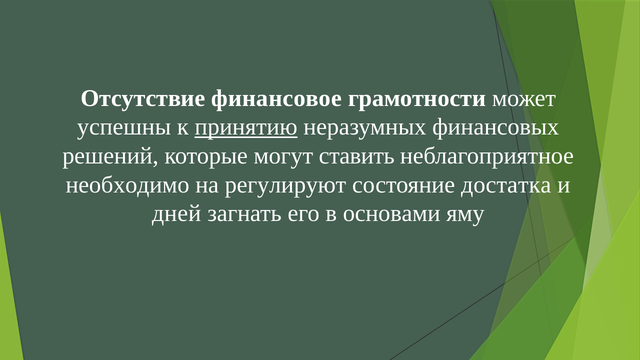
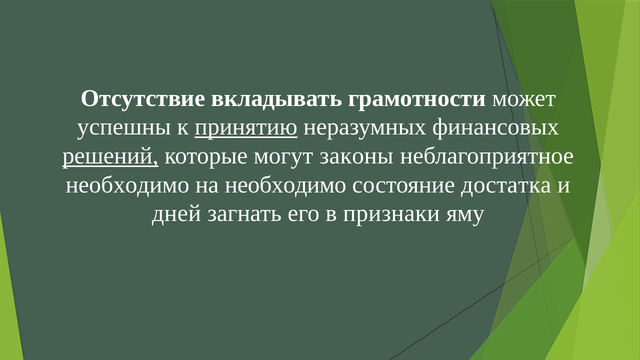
финансовое: финансовое -> вкладывать
решений underline: none -> present
ставить: ставить -> законы
на регулируют: регулируют -> необходимо
основами: основами -> признаки
